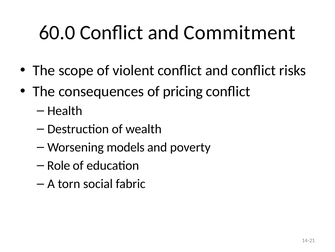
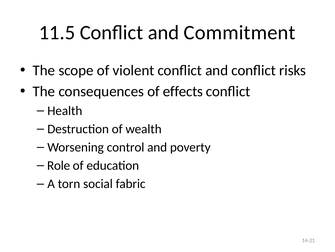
60.0: 60.0 -> 11.5
pricing: pricing -> effects
models: models -> control
